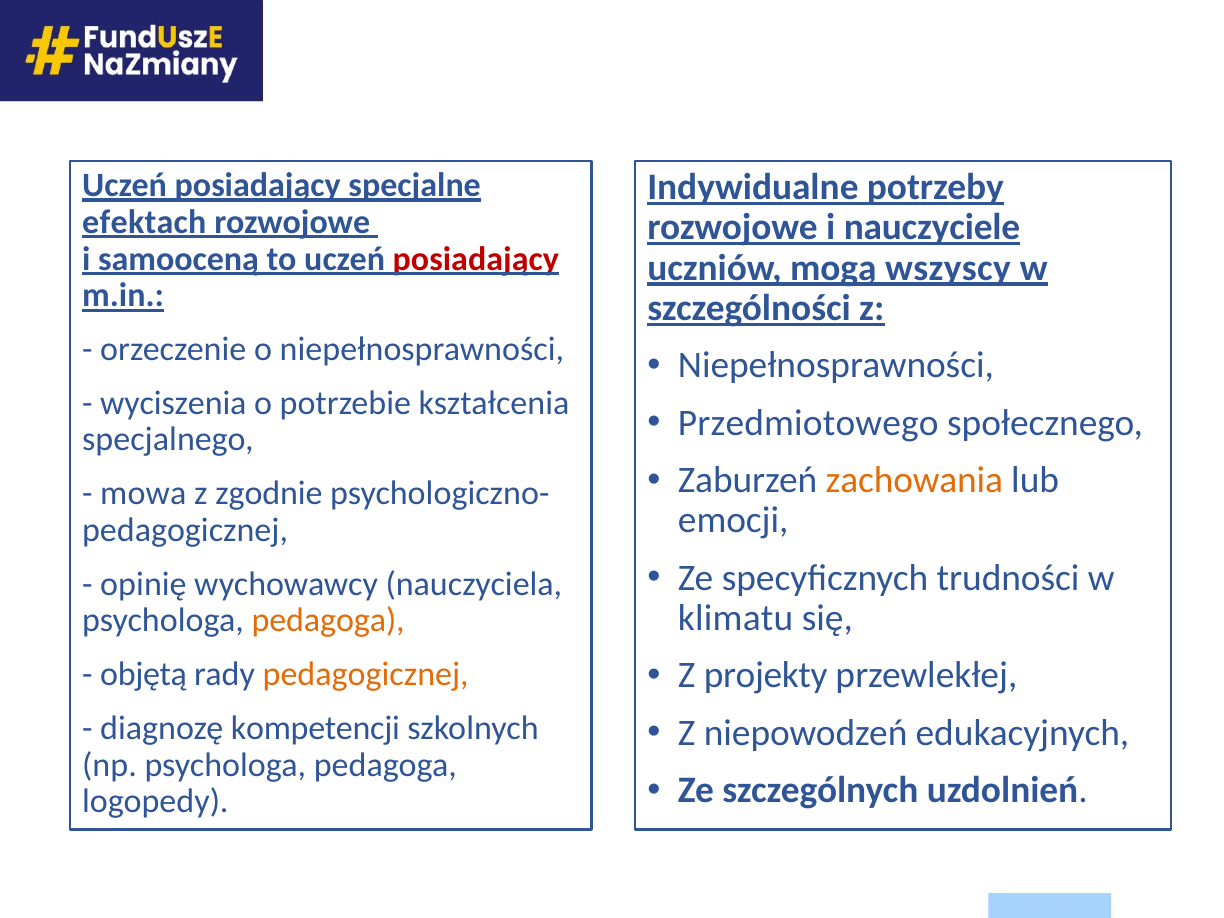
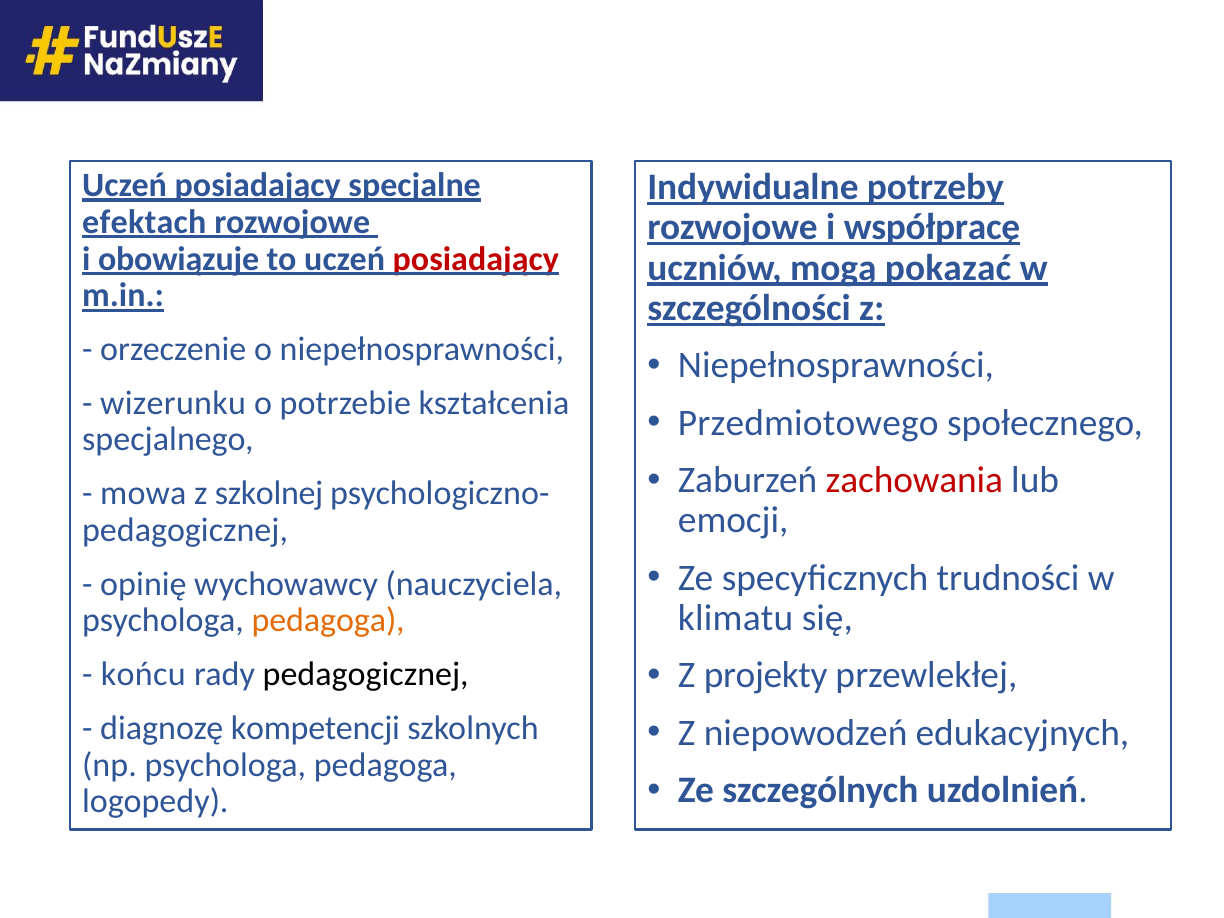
nauczyciele: nauczyciele -> współpracę
samooceną: samooceną -> obowiązuje
wszyscy: wszyscy -> pokazać
wyciszenia: wyciszenia -> wizerunku
zachowania colour: orange -> red
zgodnie: zgodnie -> szkolnej
objętą: objętą -> końcu
pedagogicznej at (366, 674) colour: orange -> black
